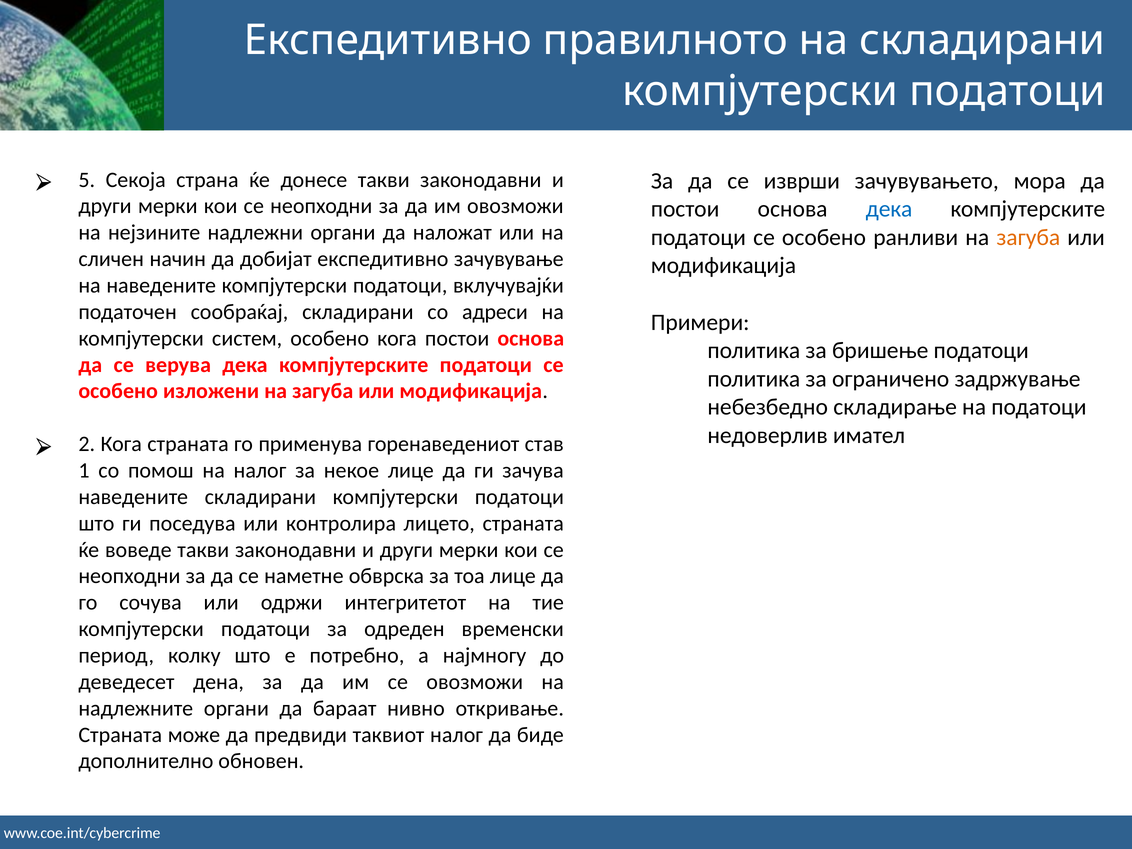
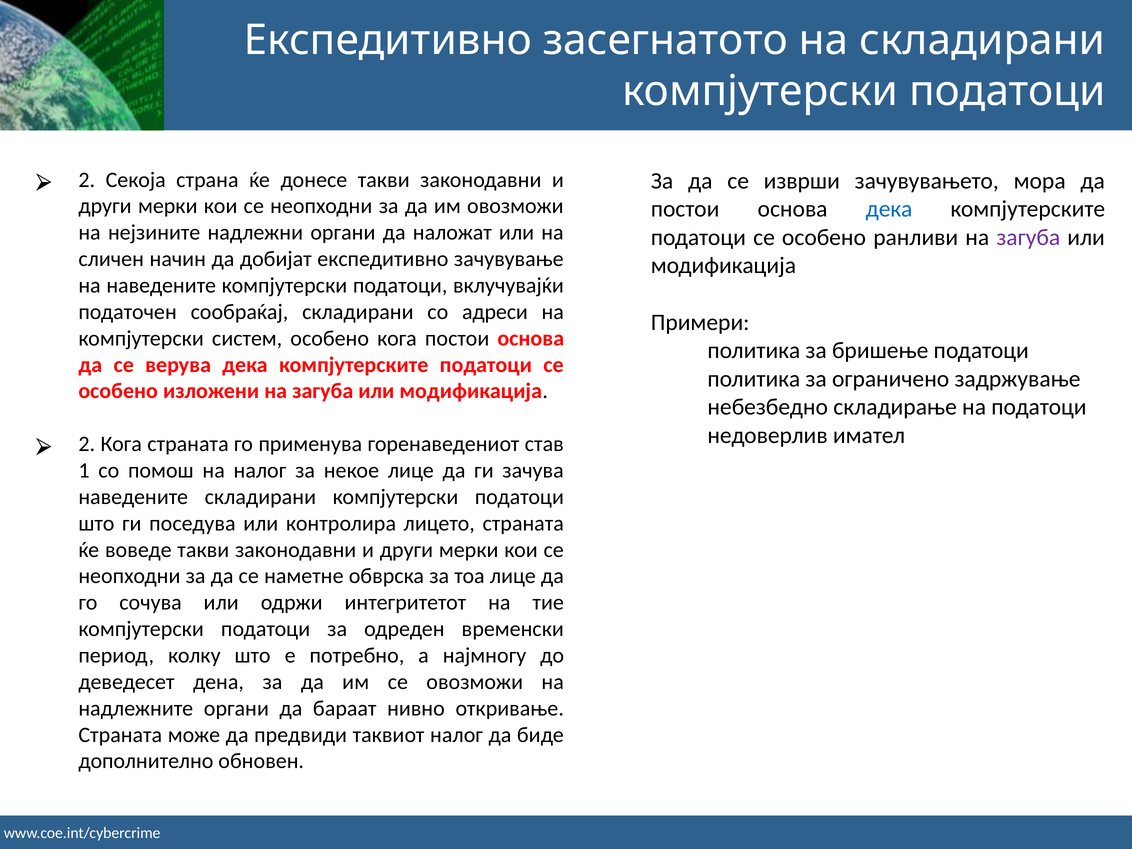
правилното: правилното -> засегнатото
5 at (87, 180): 5 -> 2
загуба at (1028, 237) colour: orange -> purple
